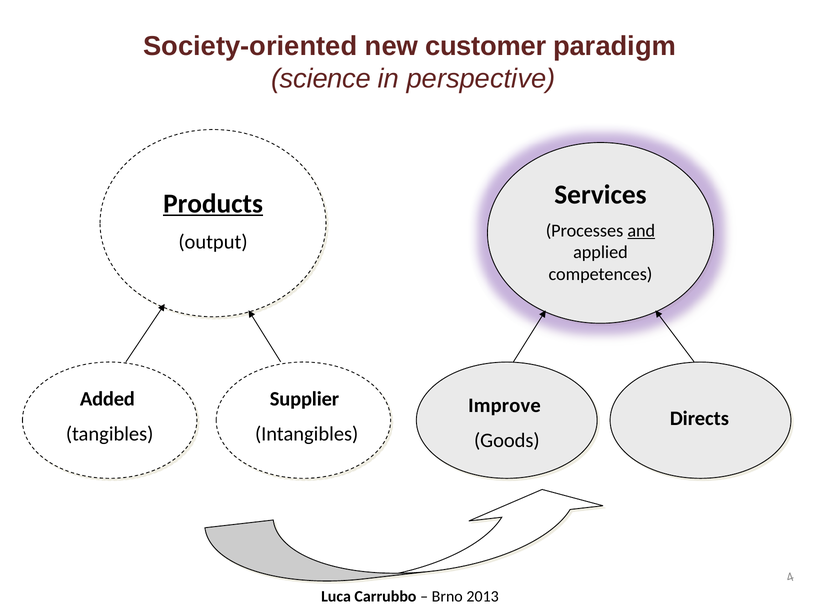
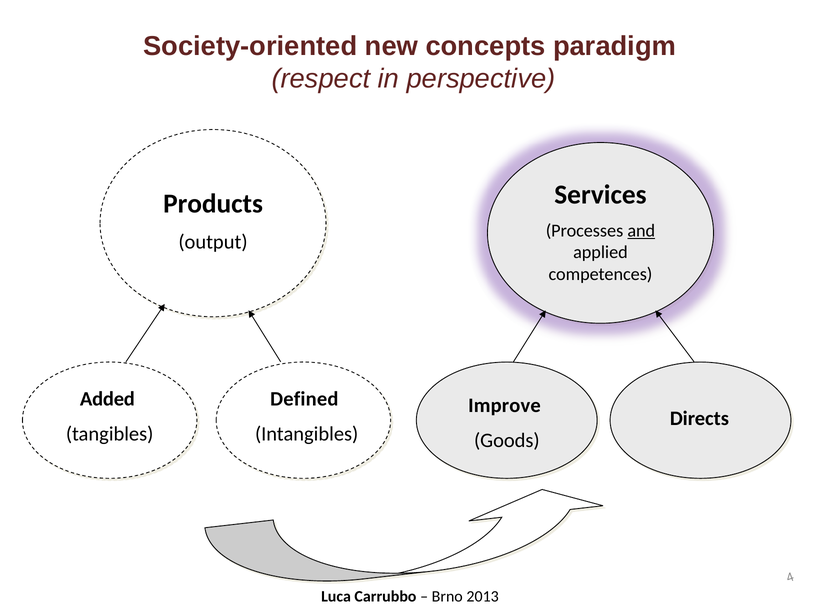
customer: customer -> concepts
science: science -> respect
Products underline: present -> none
Supplier: Supplier -> Defined
